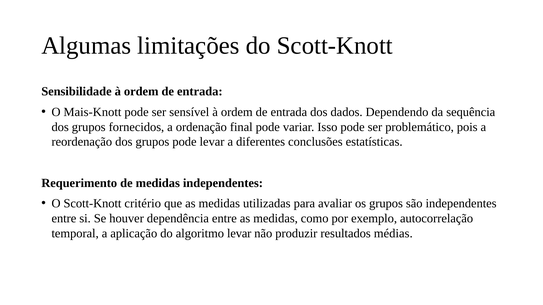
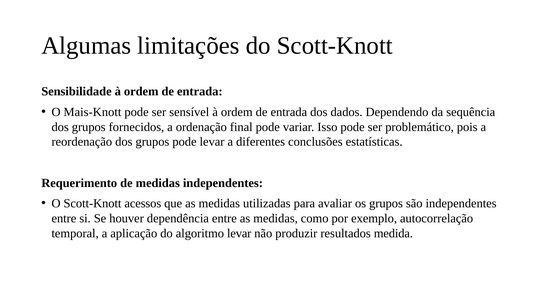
critério: critério -> acessos
médias: médias -> medida
